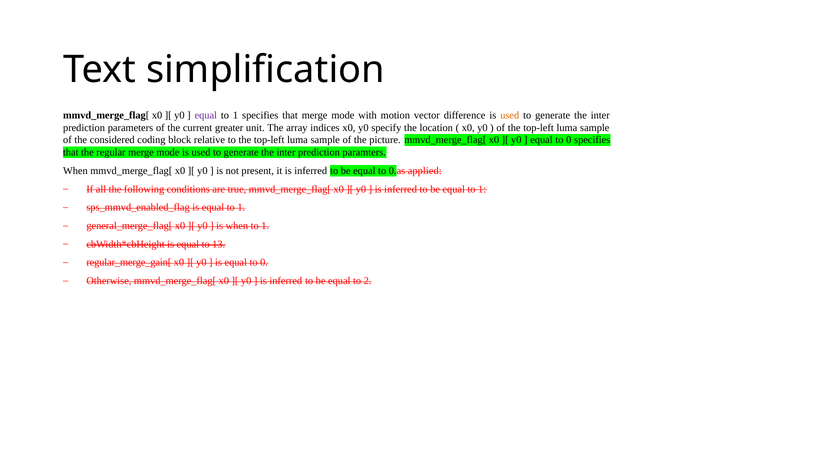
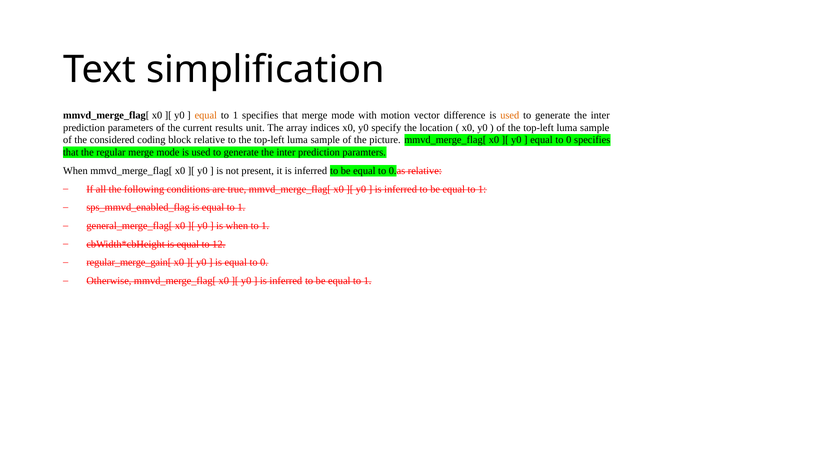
equal at (206, 115) colour: purple -> orange
greater: greater -> results
0.as applied: applied -> relative
13: 13 -> 12
2 at (368, 280): 2 -> 1
